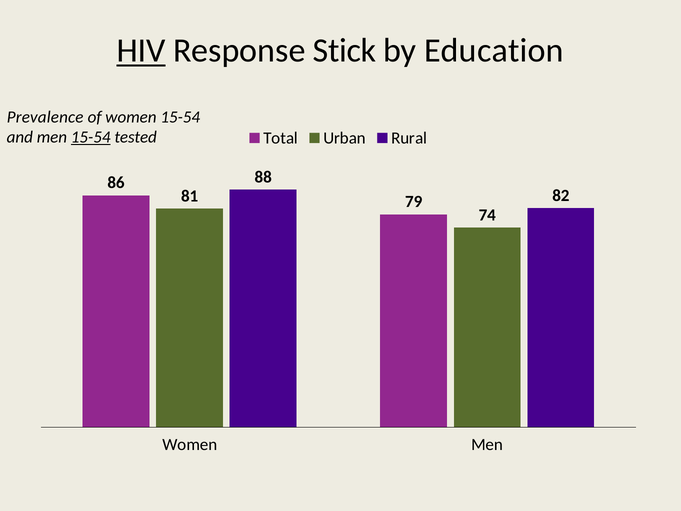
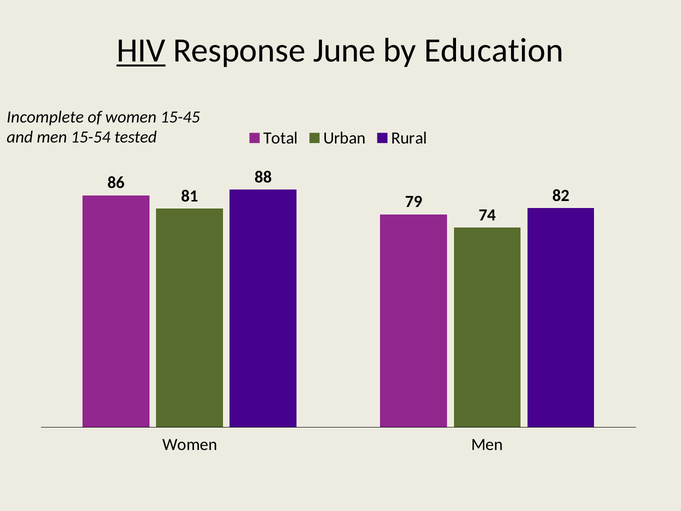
Stick: Stick -> June
Prevalence: Prevalence -> Incomplete
women 15-54: 15-54 -> 15-45
15-54 at (91, 137) underline: present -> none
